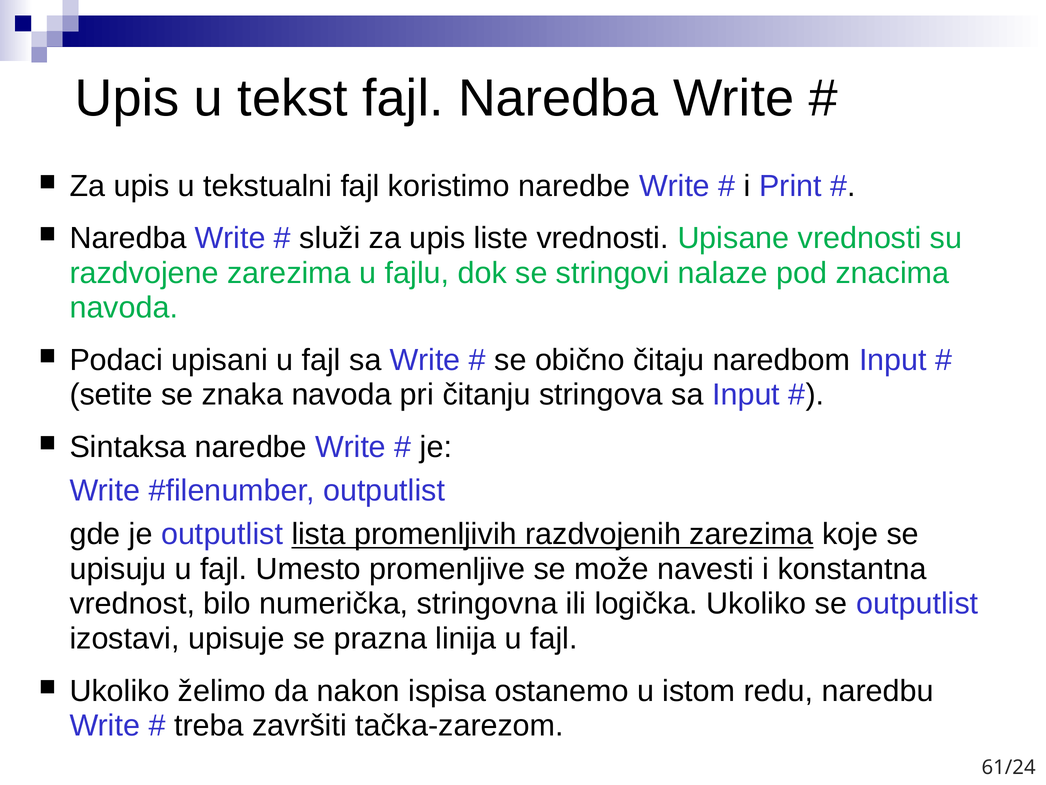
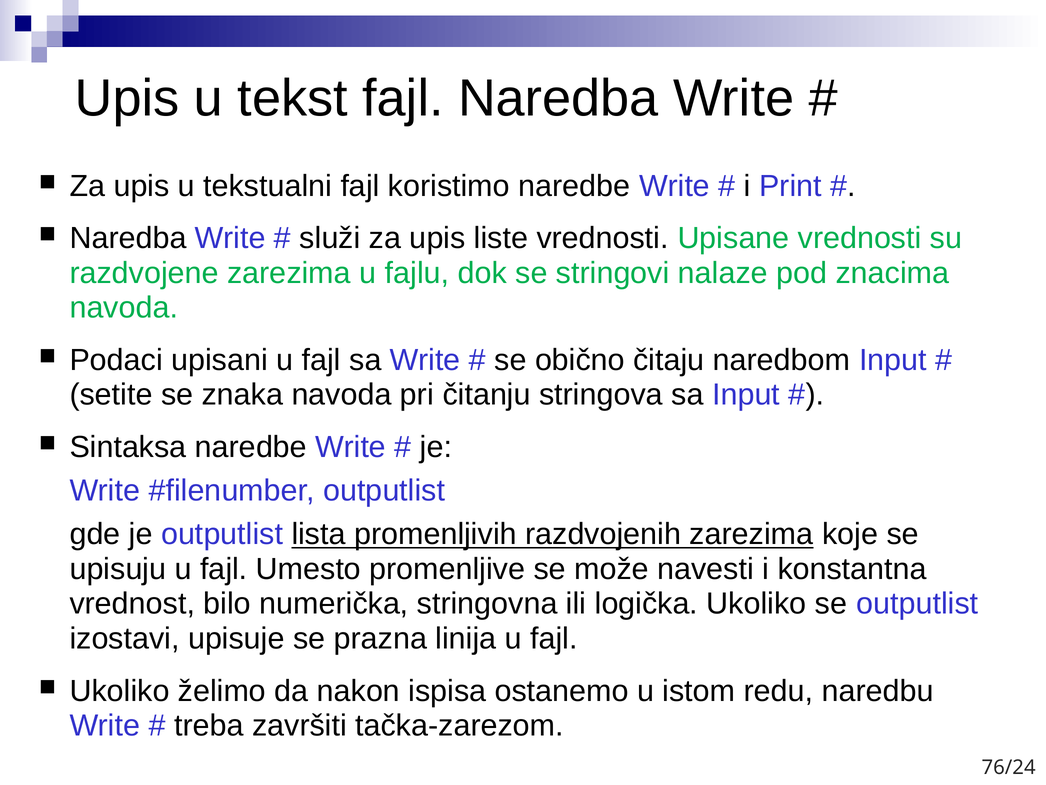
61/24: 61/24 -> 76/24
